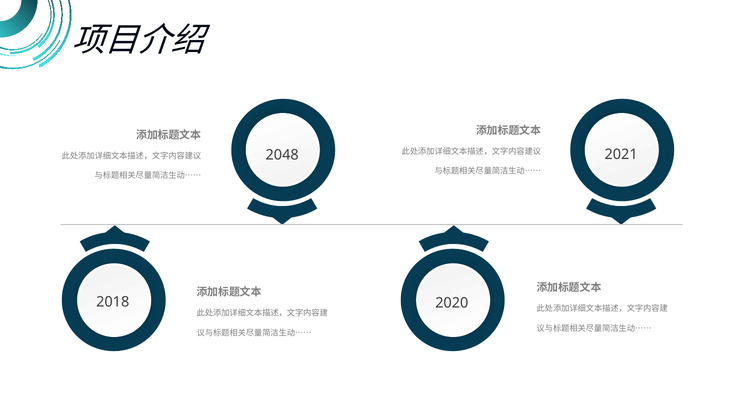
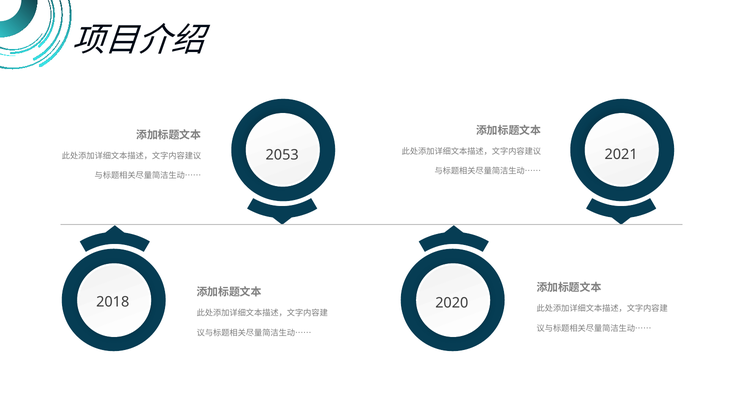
2048: 2048 -> 2053
